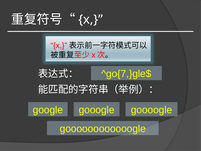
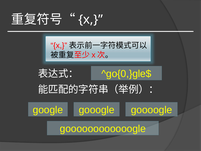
^go{7,}gle$: ^go{7,}gle$ -> ^go{0,}gle$
